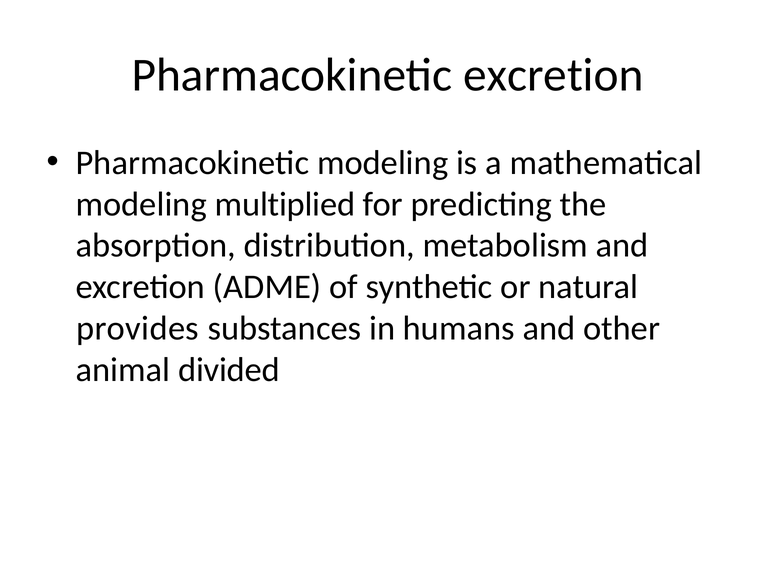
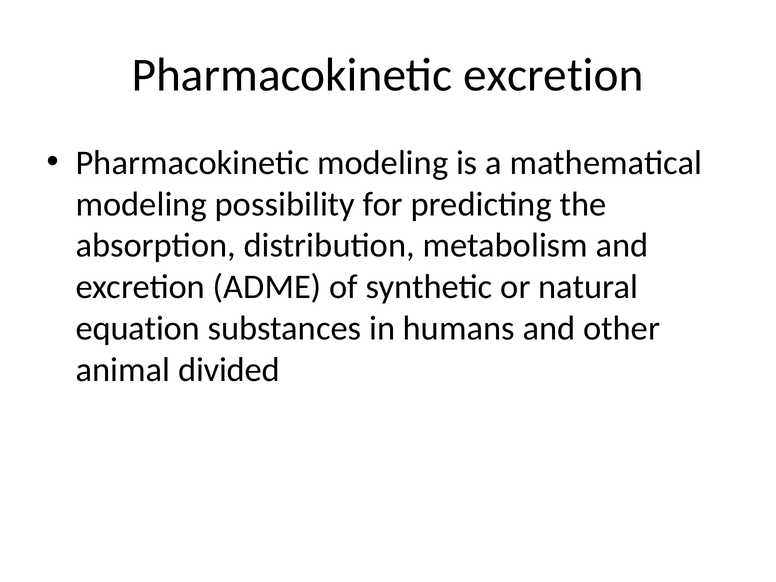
multiplied: multiplied -> possibility
provides: provides -> equation
